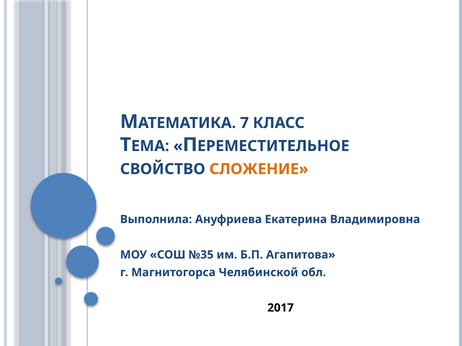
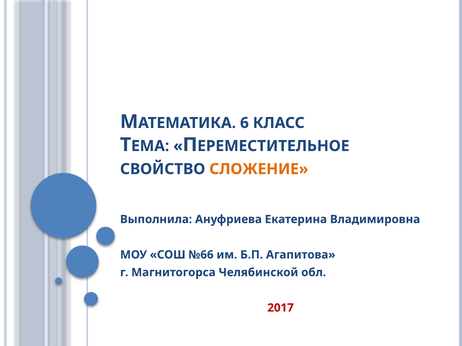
7: 7 -> 6
№35: №35 -> №66
2017 colour: black -> red
